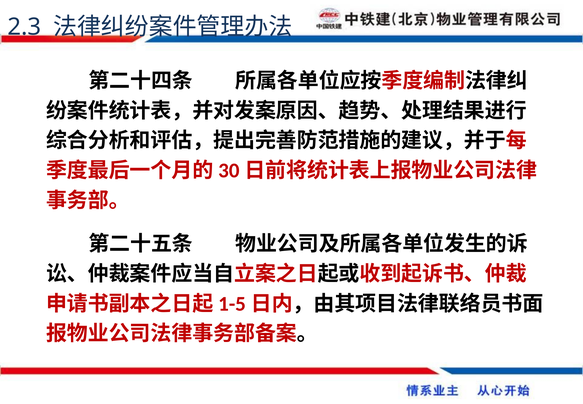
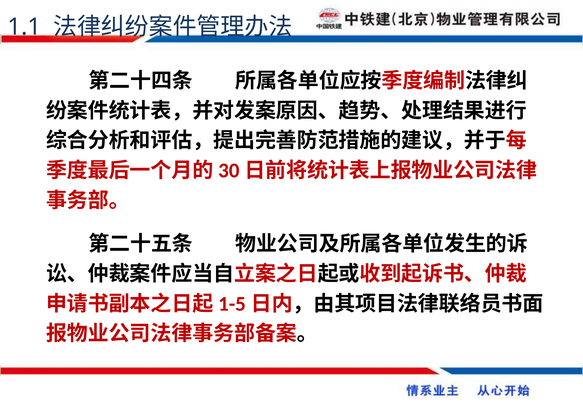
2.3: 2.3 -> 1.1
